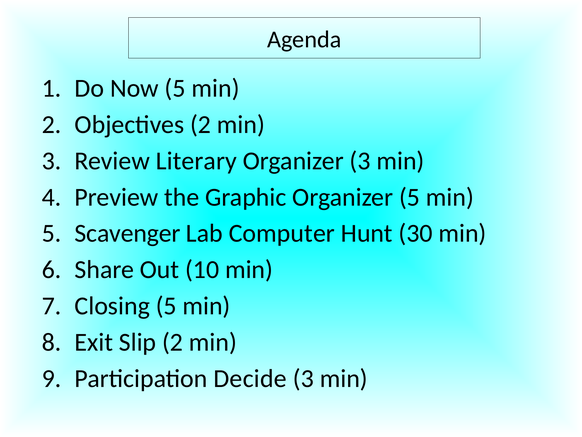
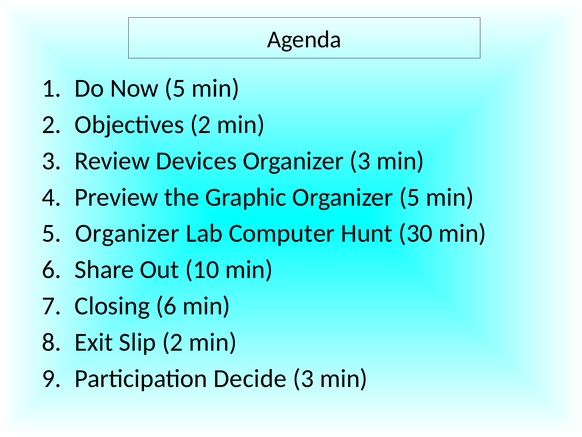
Literary: Literary -> Devices
5 Scavenger: Scavenger -> Organizer
Closing 5: 5 -> 6
